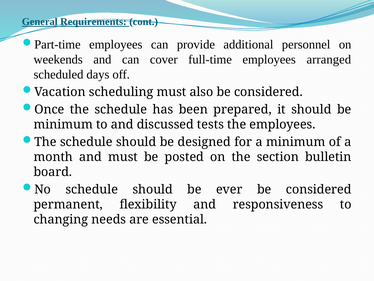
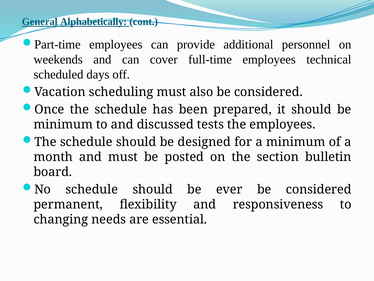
Requirements: Requirements -> Alphabetically
arranged: arranged -> technical
